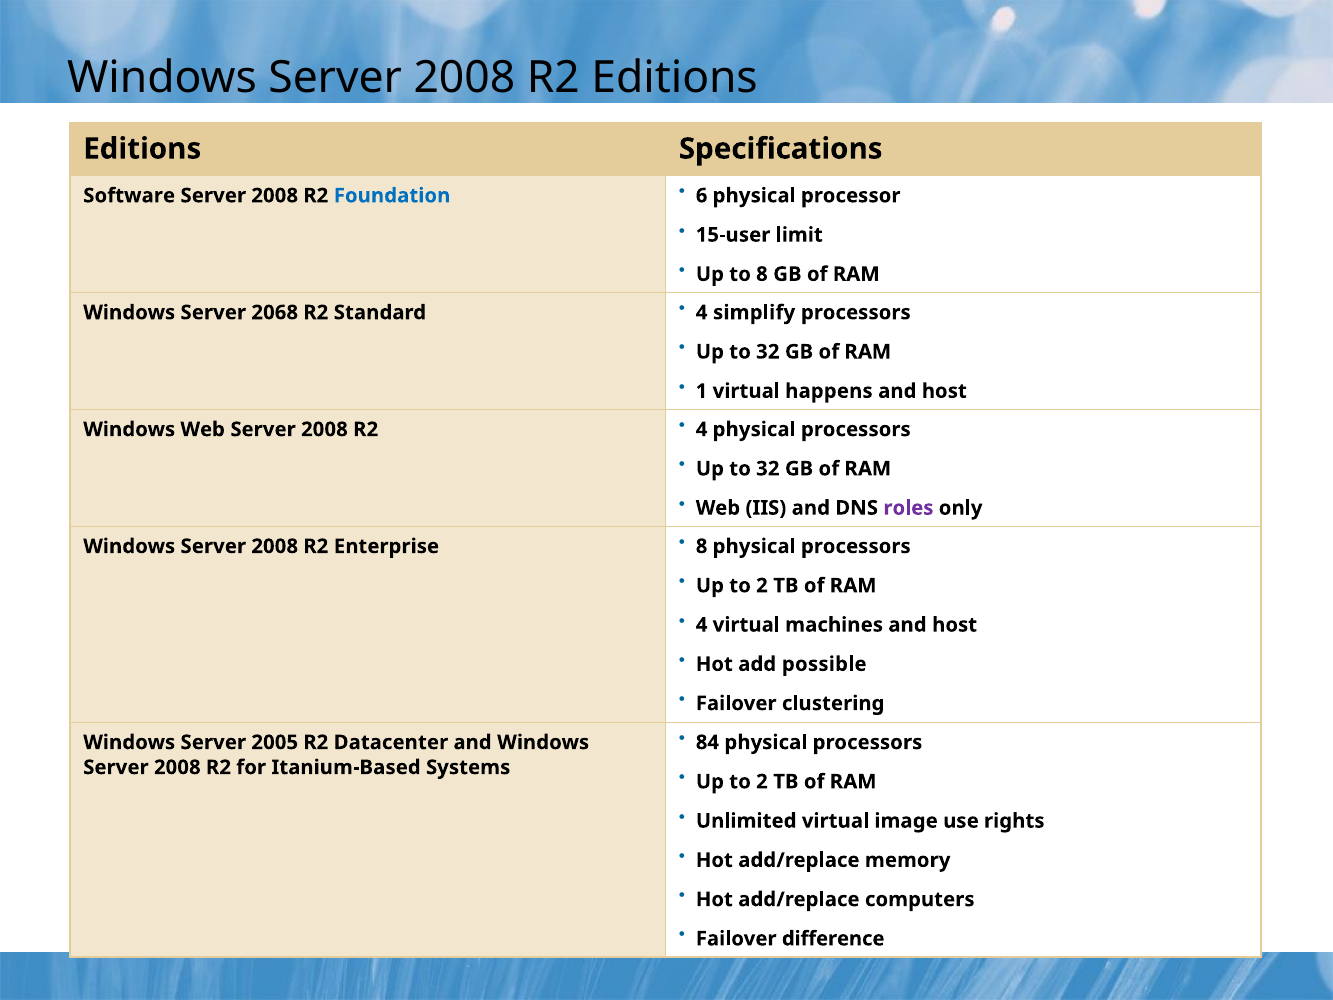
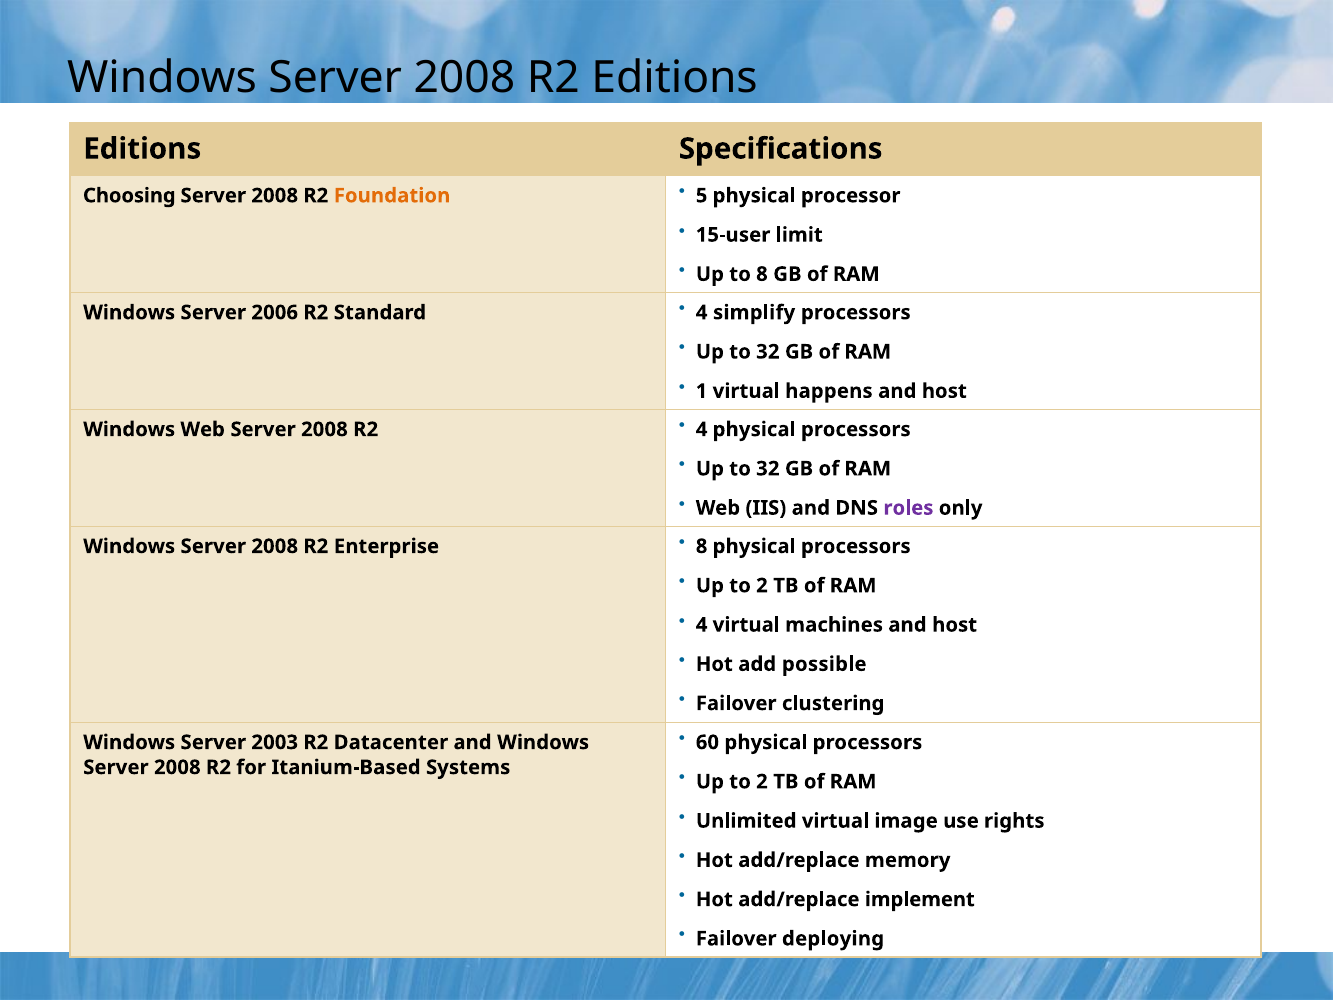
Software: Software -> Choosing
Foundation colour: blue -> orange
6: 6 -> 5
2068: 2068 -> 2006
84: 84 -> 60
2005: 2005 -> 2003
computers: computers -> implement
difference: difference -> deploying
